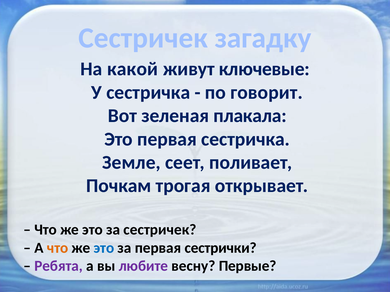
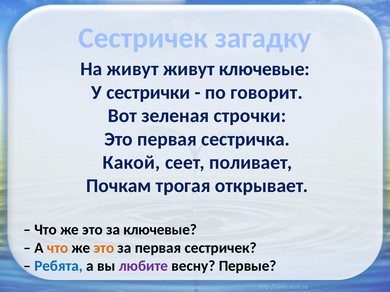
На какой: какой -> живут
У сестричка: сестричка -> сестрички
плакала: плакала -> строчки
Земле: Земле -> Какой
за сестричек: сестричек -> ключевые
это at (104, 248) colour: blue -> orange
первая сестрички: сестрички -> сестричек
Ребята colour: purple -> blue
